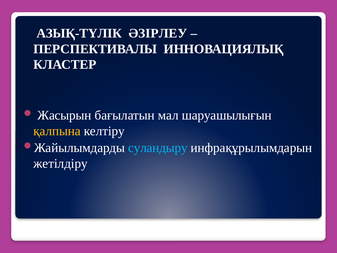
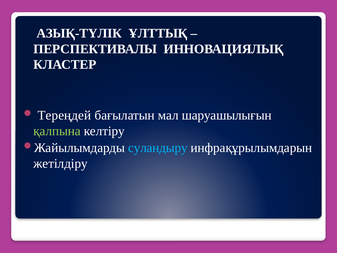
ӘЗІРЛЕУ: ӘЗІРЛЕУ -> ҰЛТТЫҚ
Жасырын: Жасырын -> Тереңдей
қалпына colour: yellow -> light green
